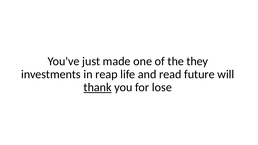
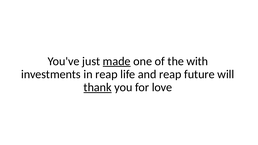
made underline: none -> present
they: they -> with
and read: read -> reap
lose: lose -> love
